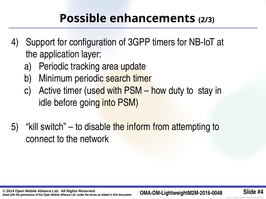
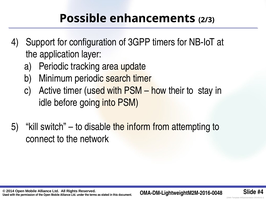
duty: duty -> their
